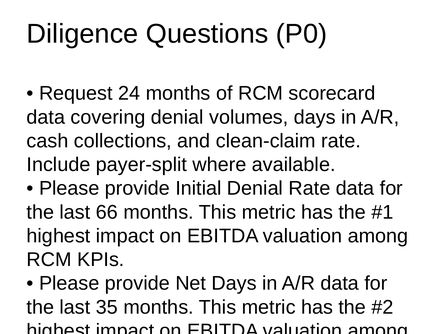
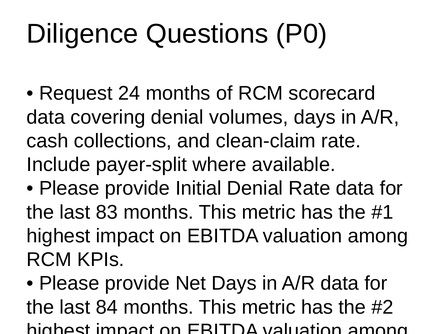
66: 66 -> 83
35: 35 -> 84
